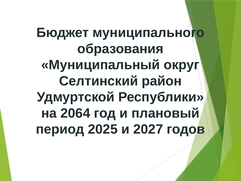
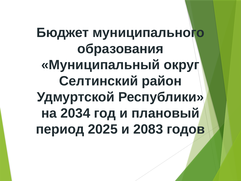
2064: 2064 -> 2034
2027: 2027 -> 2083
